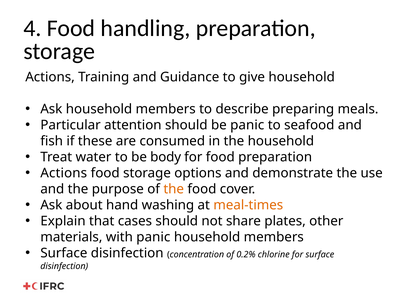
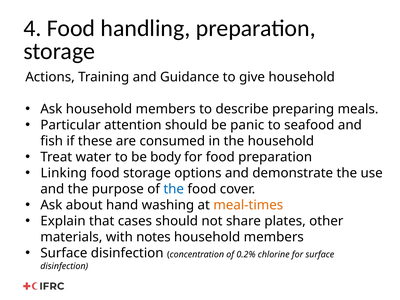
Actions at (64, 173): Actions -> Linking
the at (174, 189) colour: orange -> blue
with panic: panic -> notes
